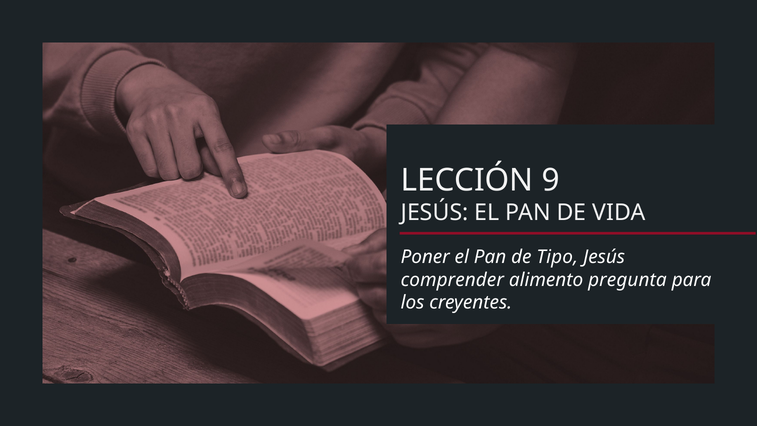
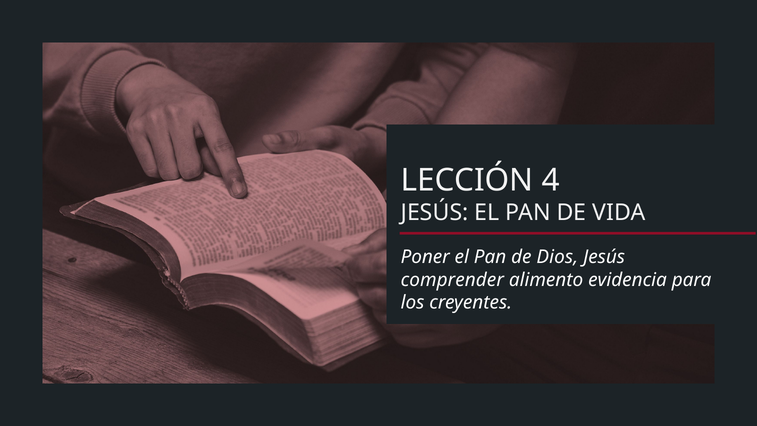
9: 9 -> 4
Tipo: Tipo -> Dios
pregunta: pregunta -> evidencia
